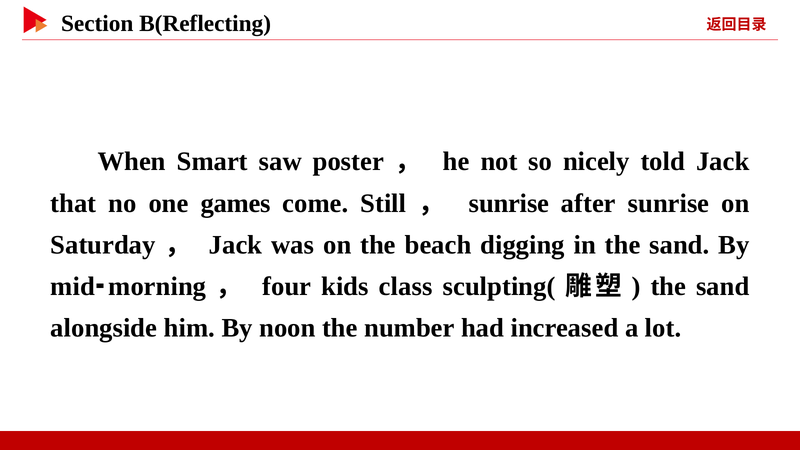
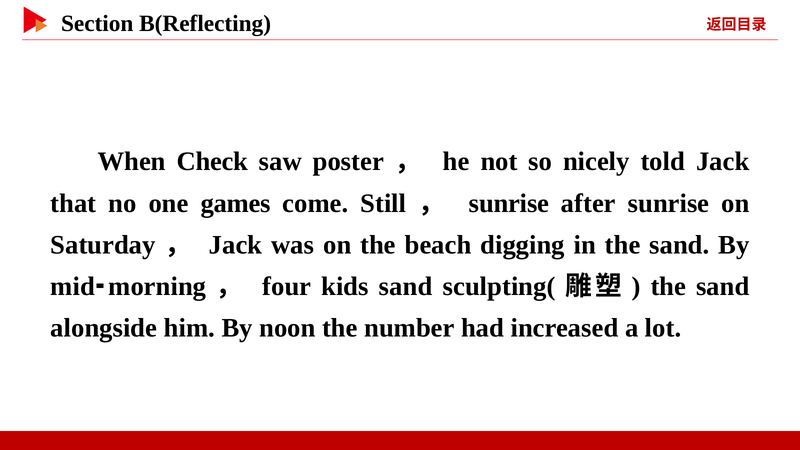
Smart: Smart -> Check
kids class: class -> sand
